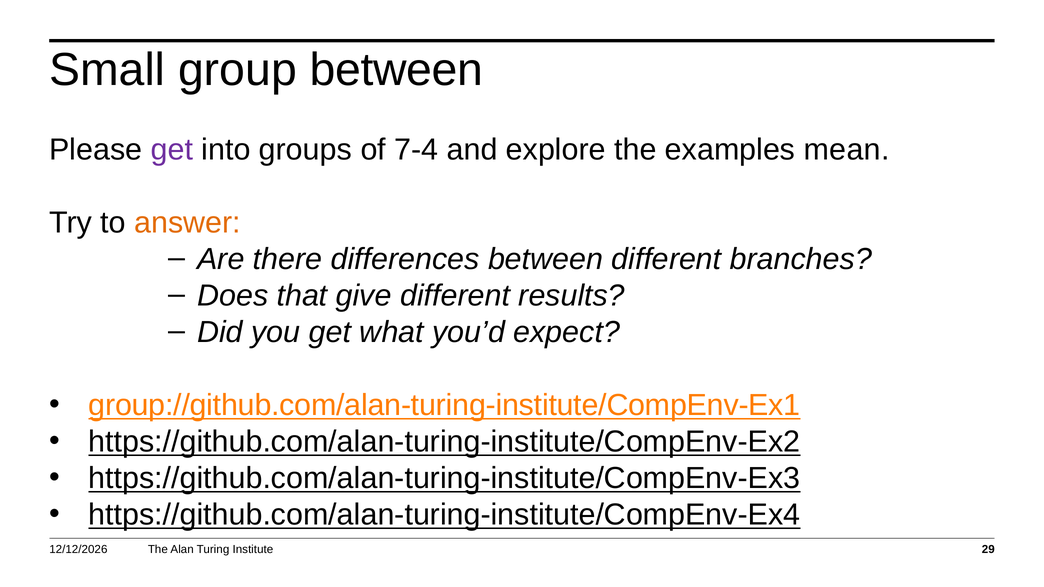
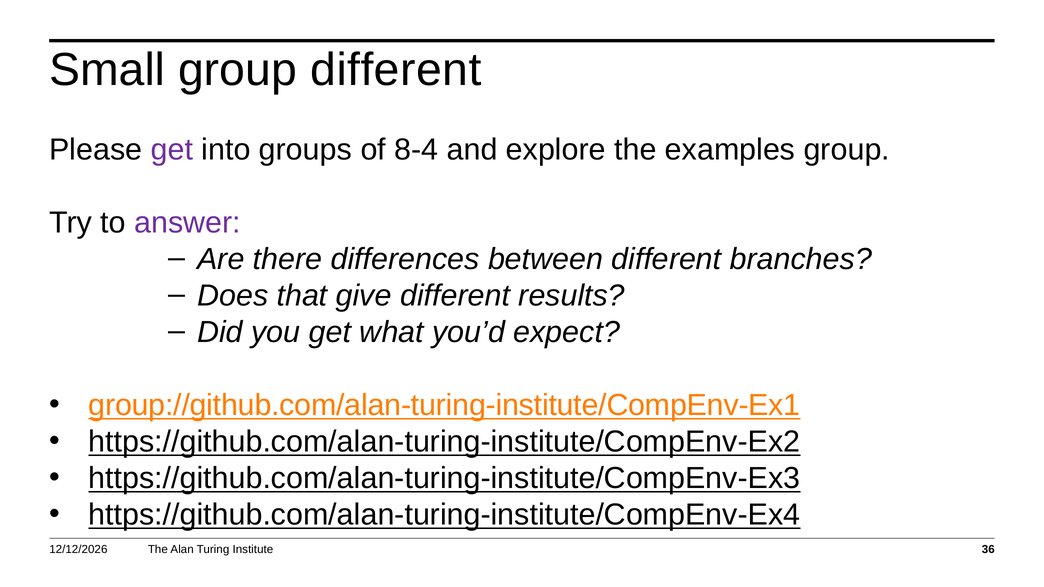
group between: between -> different
7-4: 7-4 -> 8-4
examples mean: mean -> group
answer colour: orange -> purple
29: 29 -> 36
